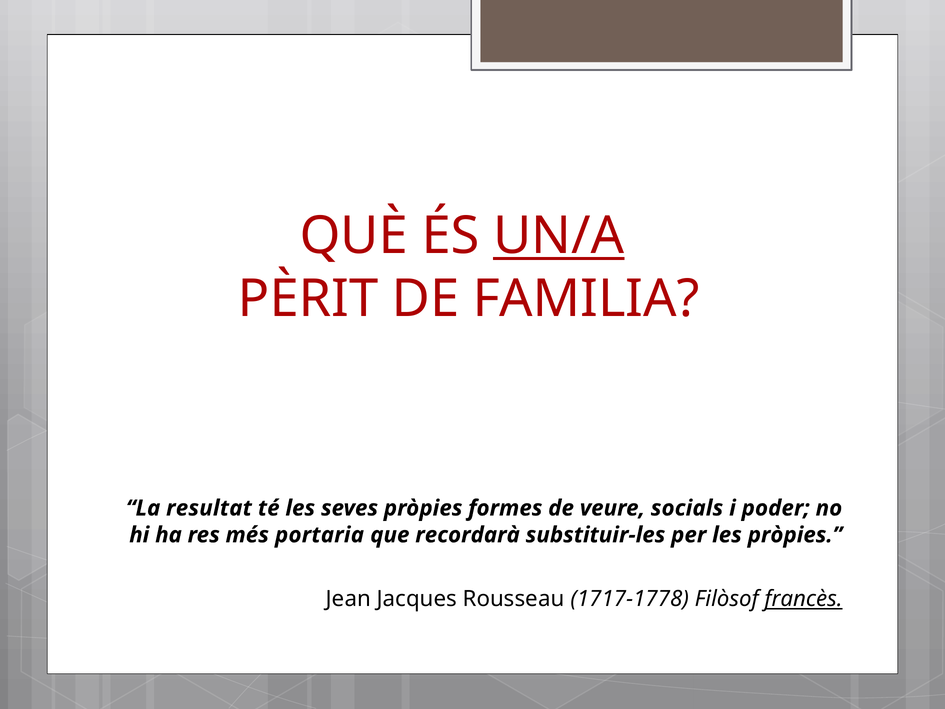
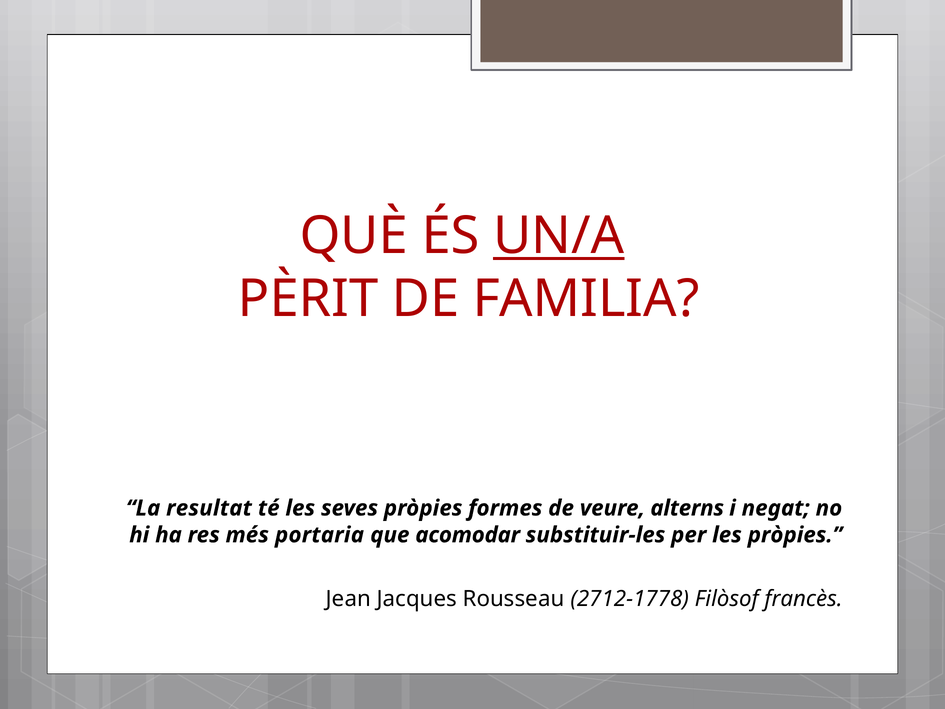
socials: socials -> alterns
poder: poder -> negat
recordarà: recordarà -> acomodar
1717-1778: 1717-1778 -> 2712-1778
francès underline: present -> none
